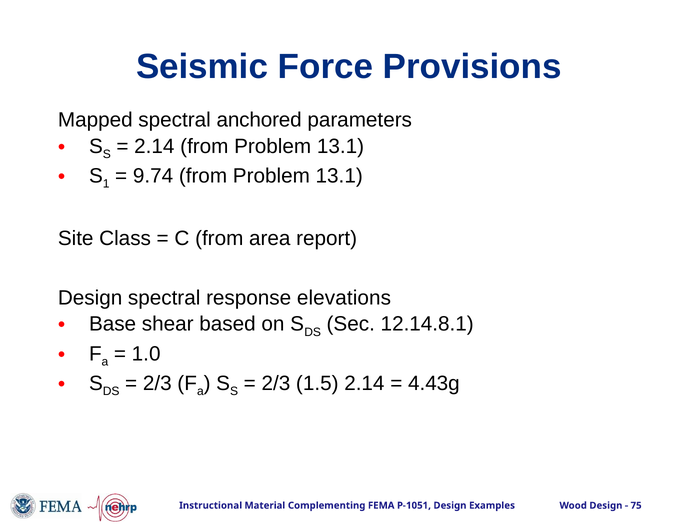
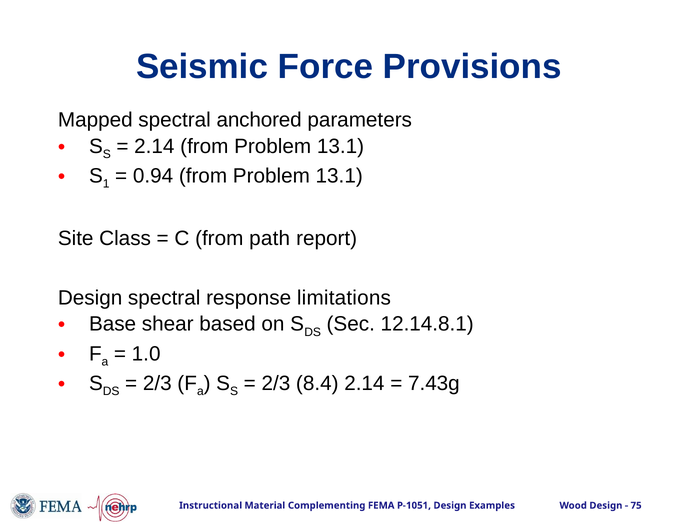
9.74: 9.74 -> 0.94
area: area -> path
elevations: elevations -> limitations
1.5: 1.5 -> 8.4
4.43g: 4.43g -> 7.43g
